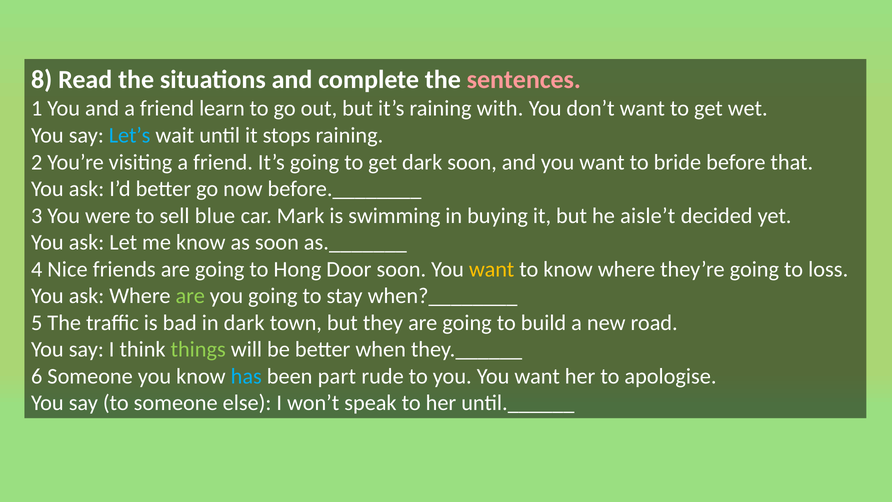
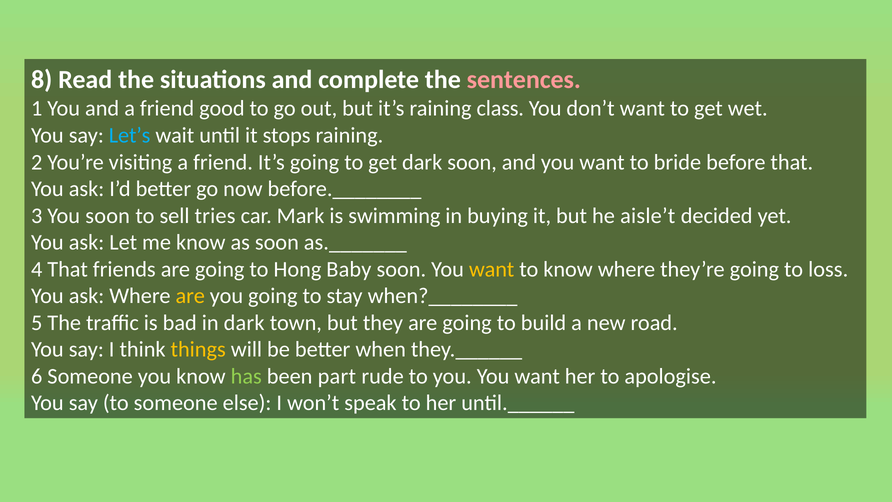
learn: learn -> good
with: with -> class
You were: were -> soon
blue: blue -> tries
4 Nice: Nice -> That
Door: Door -> Baby
are at (190, 296) colour: light green -> yellow
things colour: light green -> yellow
has colour: light blue -> light green
